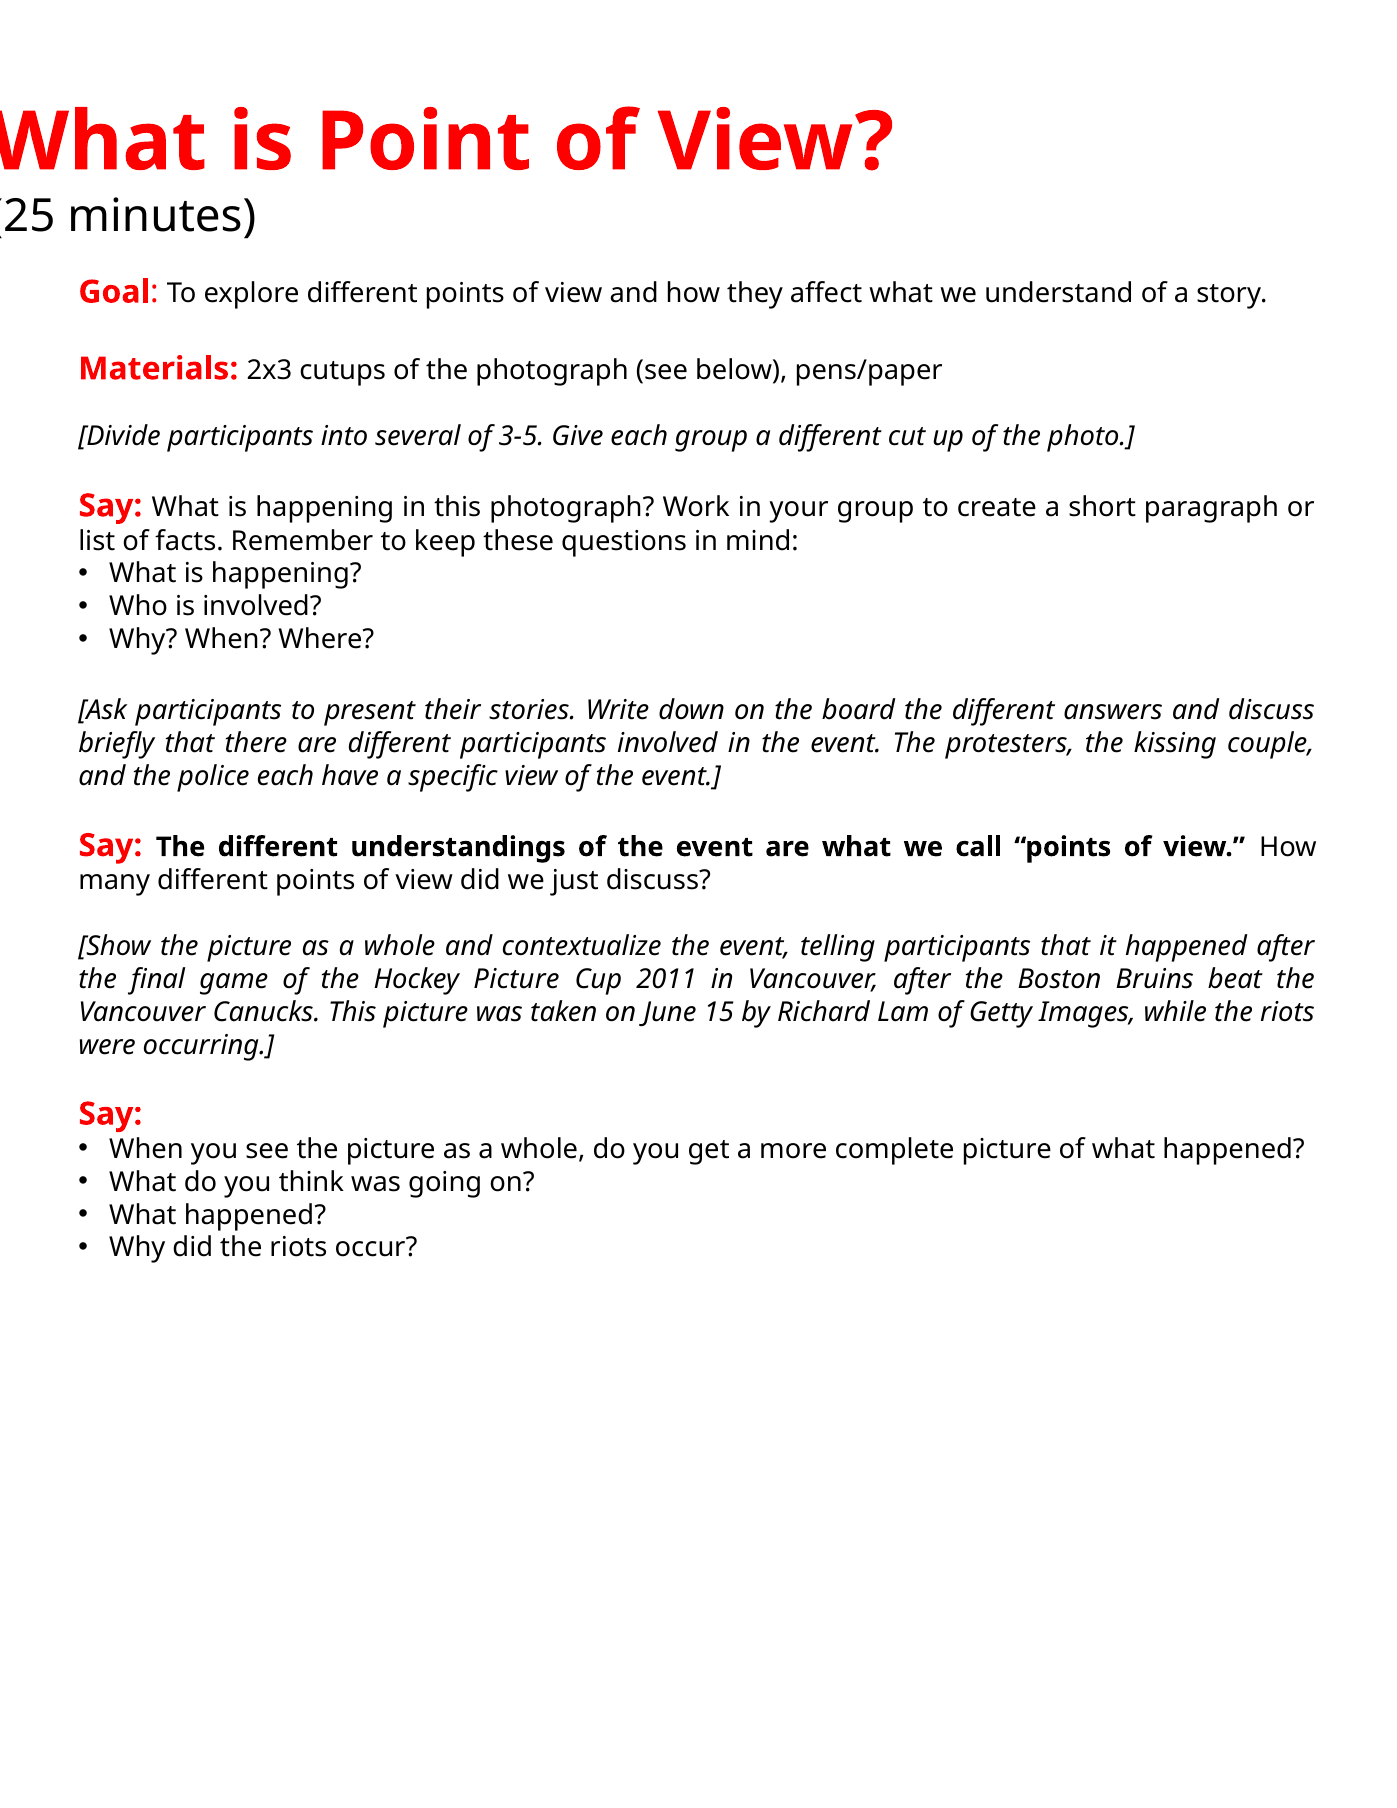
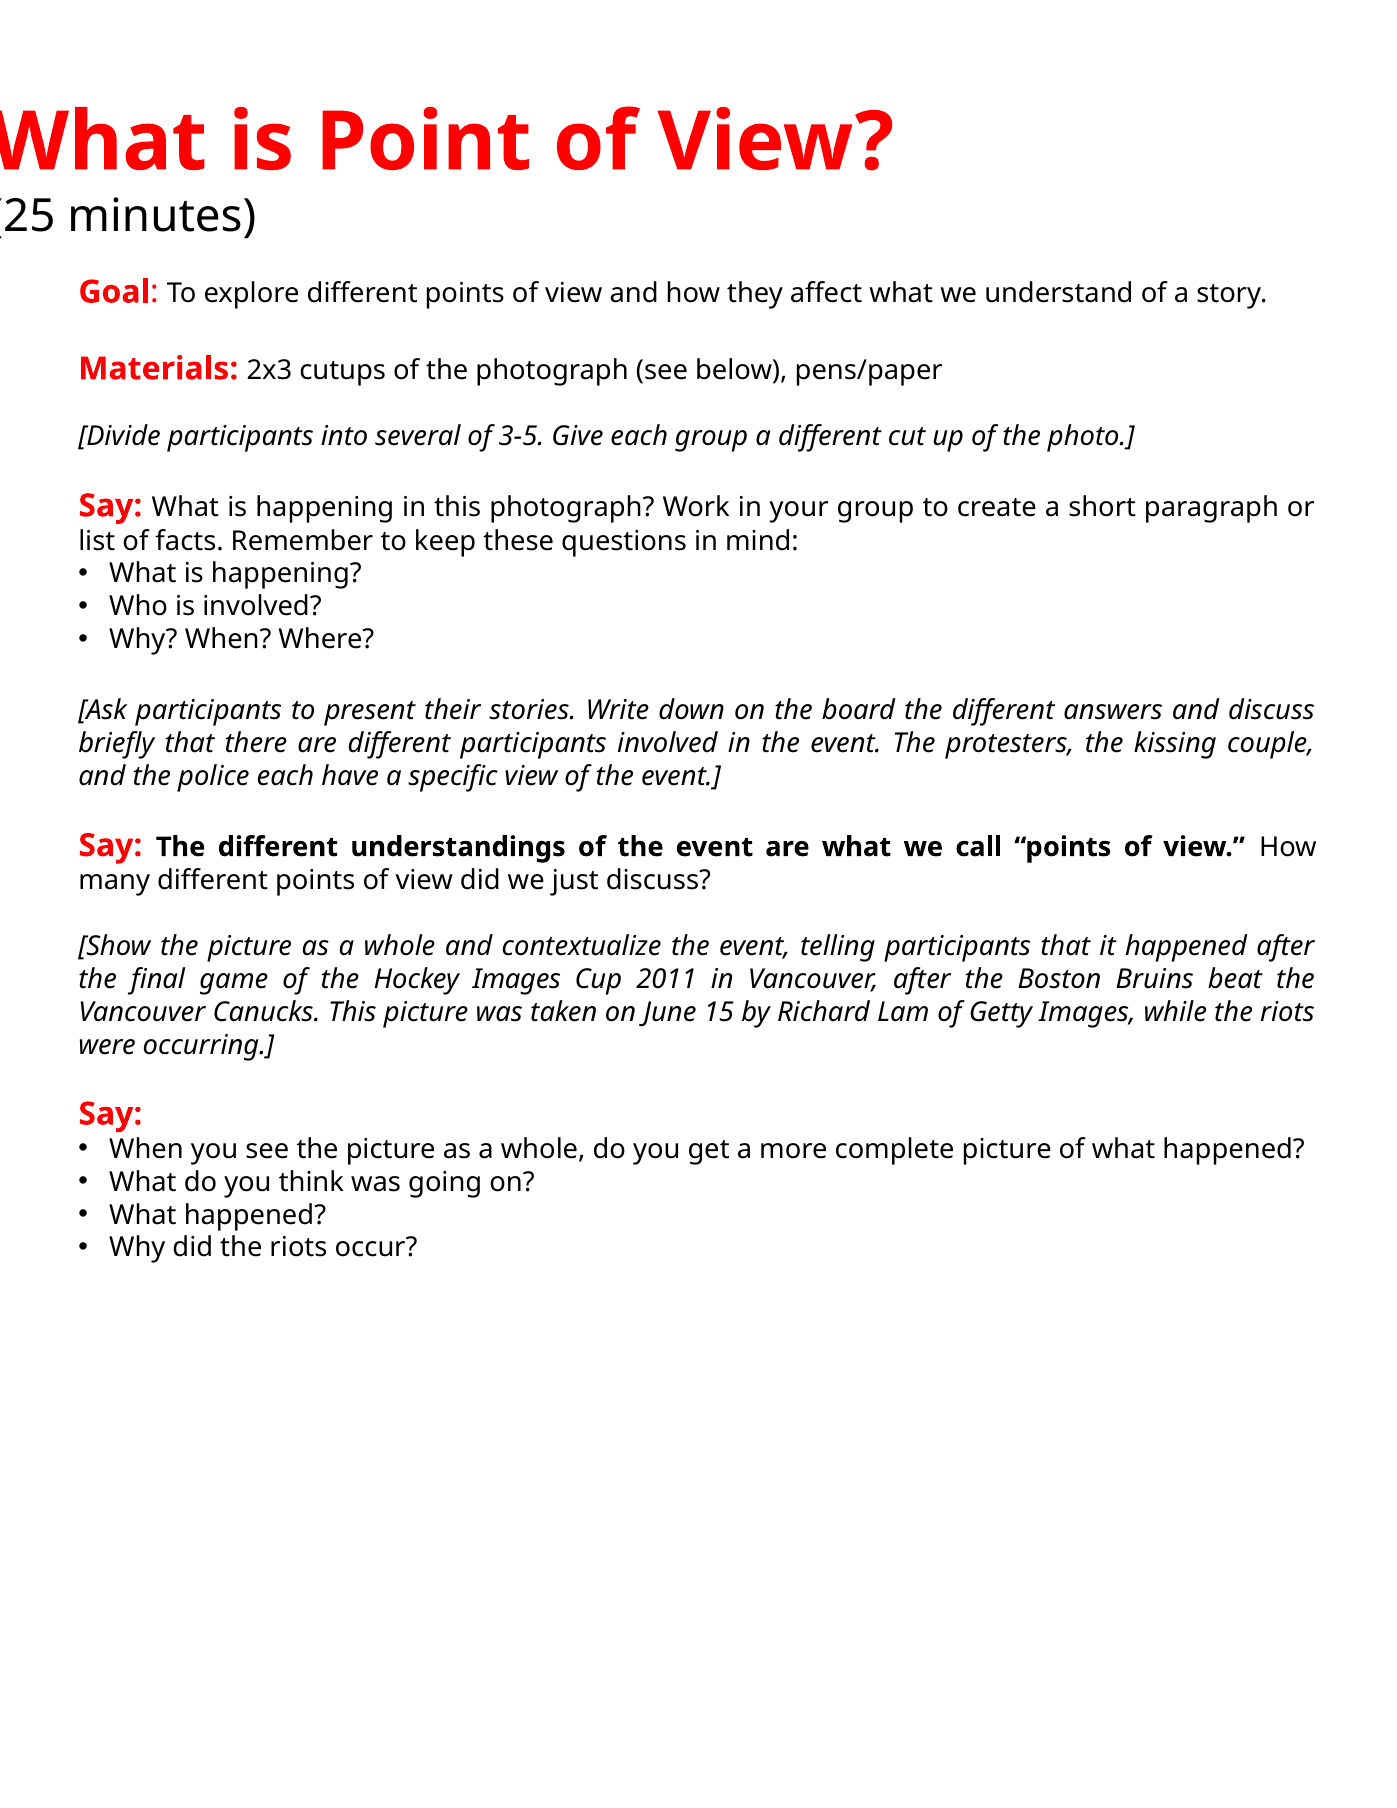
Hockey Picture: Picture -> Images
